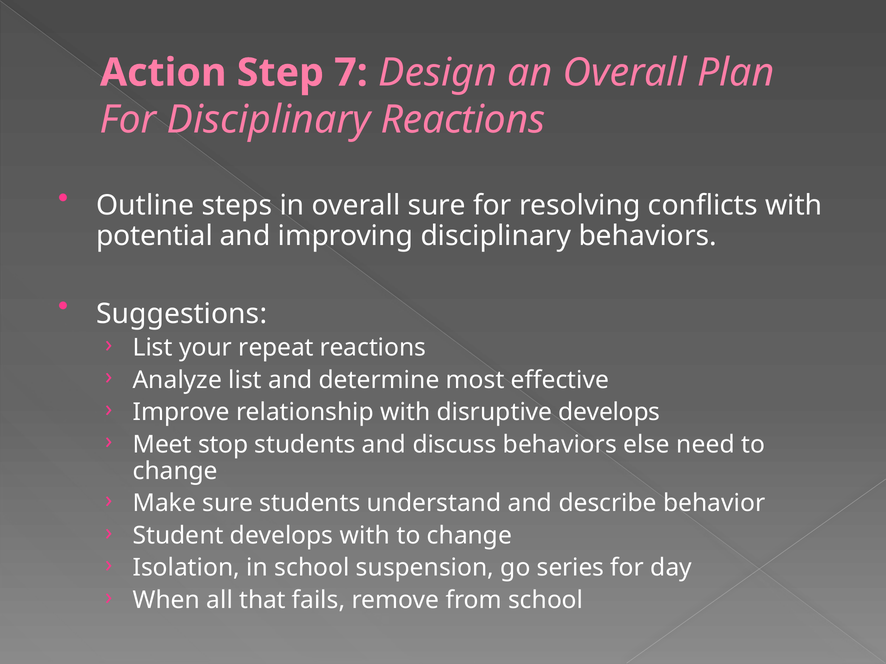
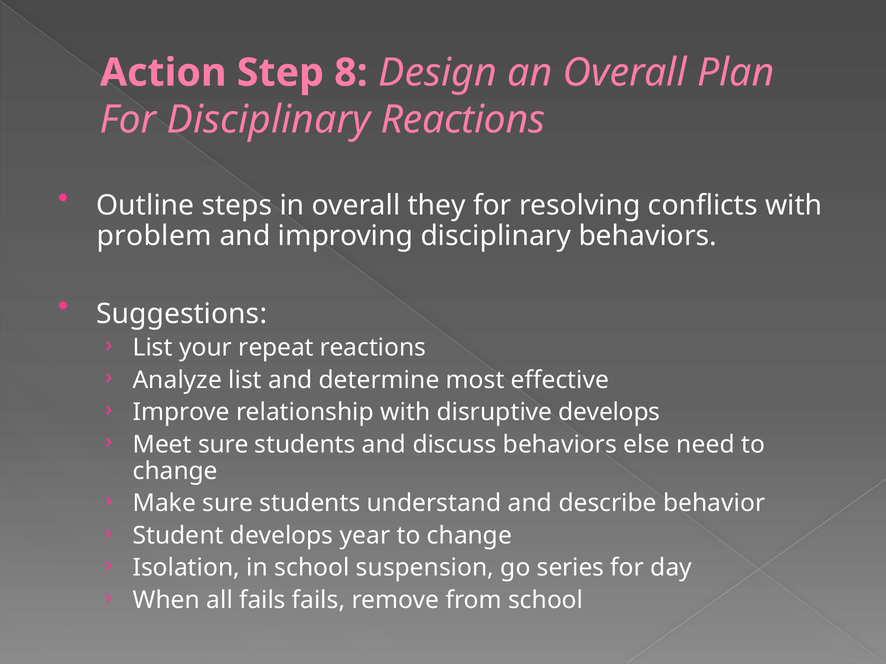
7: 7 -> 8
overall sure: sure -> they
potential: potential -> problem
Meet stop: stop -> sure
develops with: with -> year
all that: that -> fails
